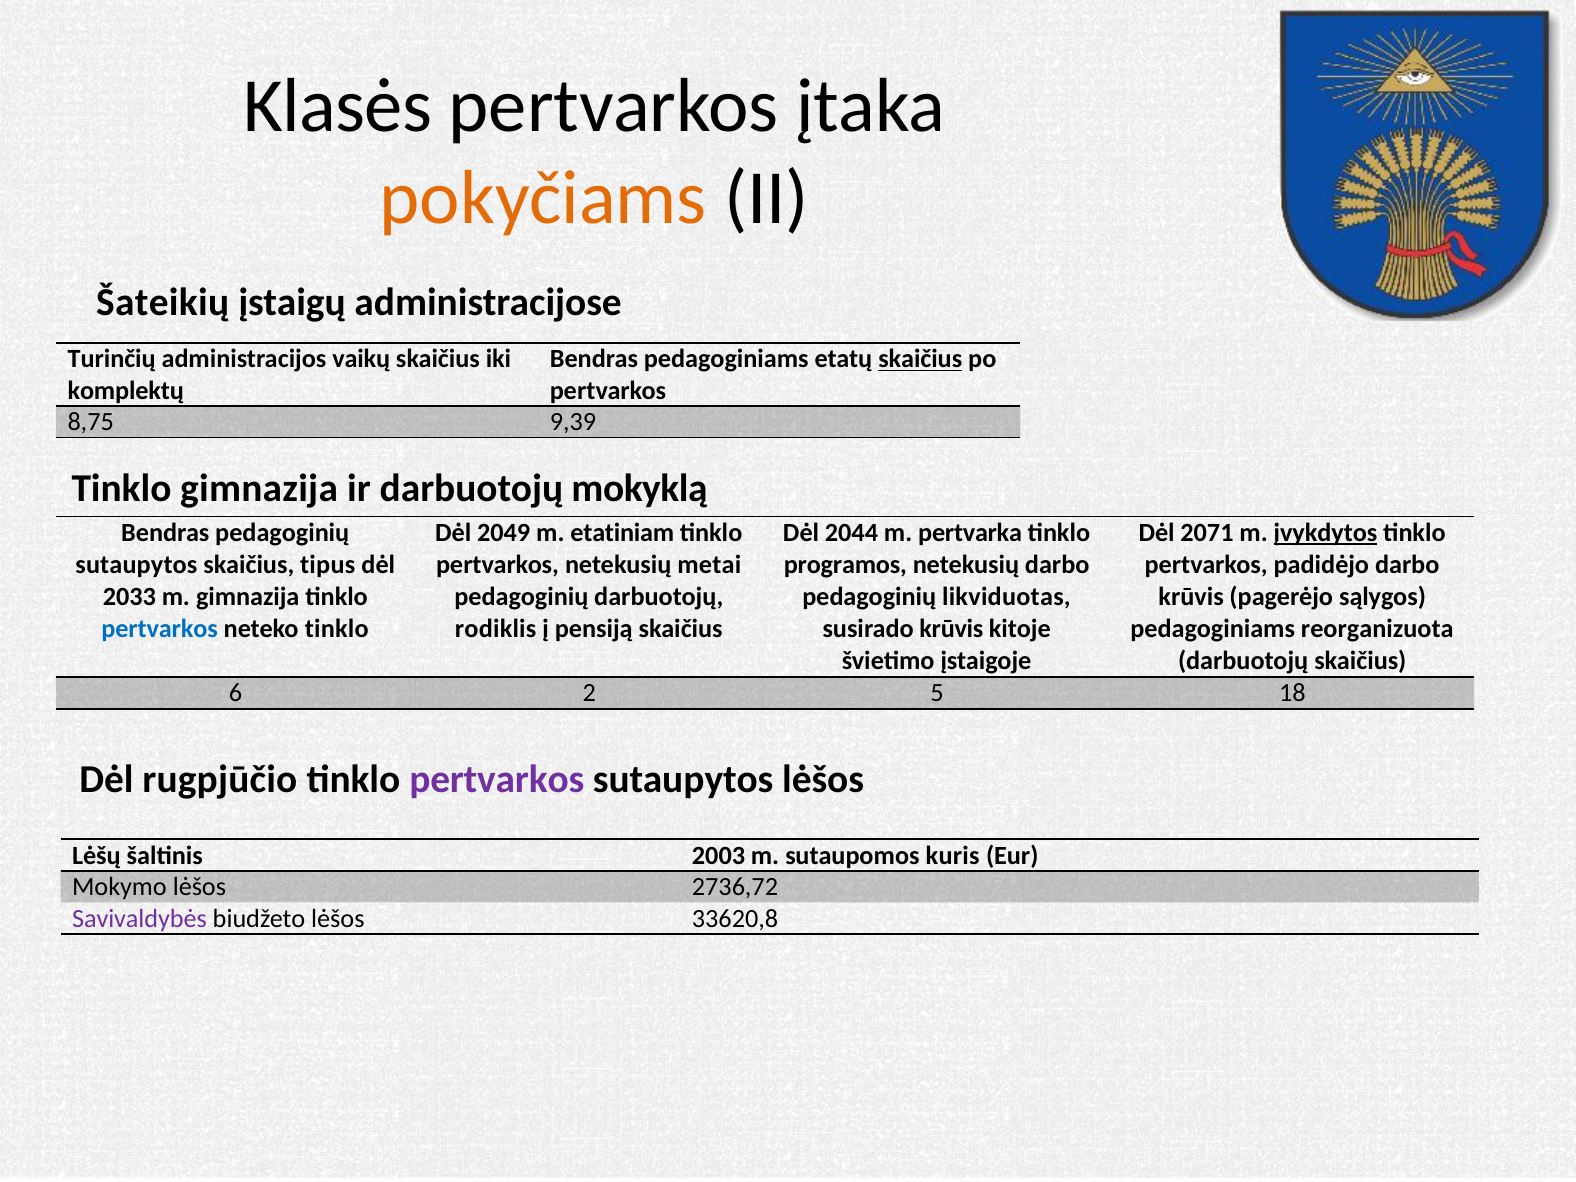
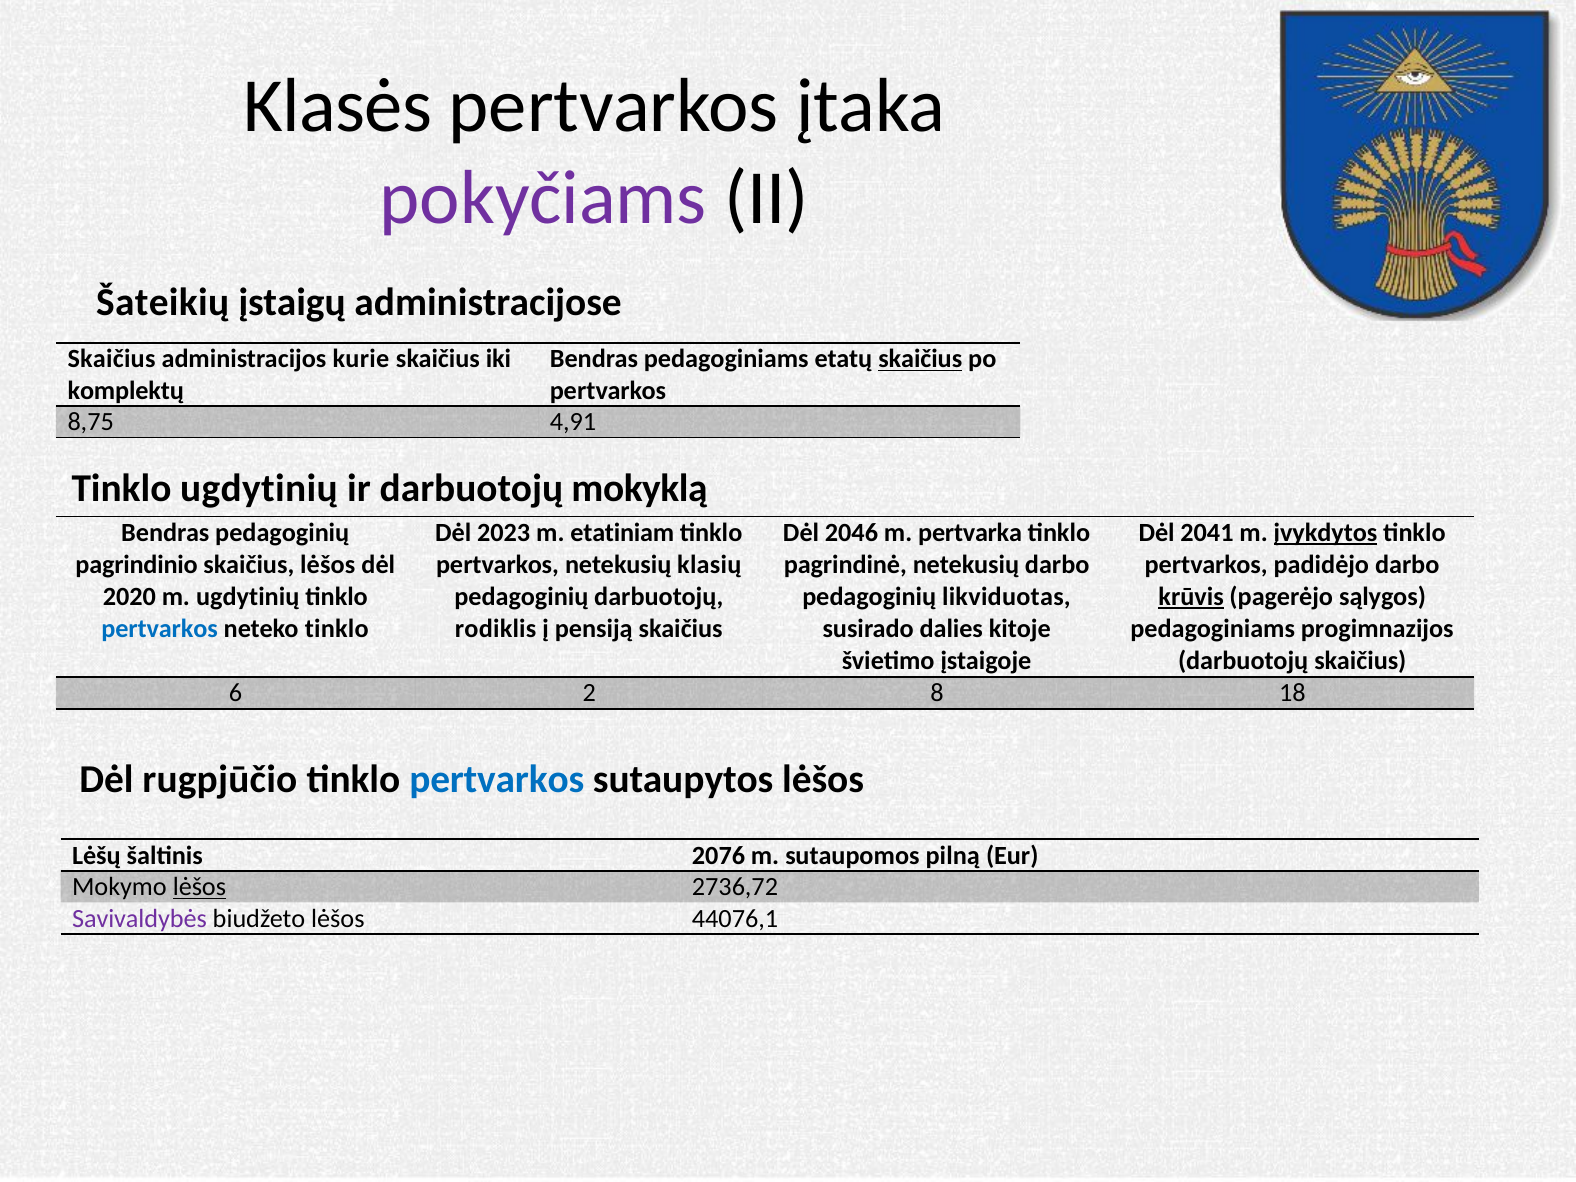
pokyčiams colour: orange -> purple
Turinčių at (112, 359): Turinčių -> Skaičius
vaikų: vaikų -> kurie
9,39: 9,39 -> 4,91
Tinklo gimnazija: gimnazija -> ugdytinių
2049: 2049 -> 2023
2044: 2044 -> 2046
2071: 2071 -> 2041
sutaupytos at (136, 565): sutaupytos -> pagrindinio
skaičius tipus: tipus -> lėšos
metai: metai -> klasių
programos: programos -> pagrindinė
2033: 2033 -> 2020
m gimnazija: gimnazija -> ugdytinių
krūvis at (1191, 597) underline: none -> present
susirado krūvis: krūvis -> dalies
reorganizuota: reorganizuota -> progimnazijos
5: 5 -> 8
pertvarkos at (497, 779) colour: purple -> blue
2003: 2003 -> 2076
kuris: kuris -> pilną
lėšos at (199, 887) underline: none -> present
33620,8: 33620,8 -> 44076,1
